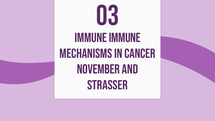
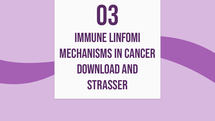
Immune Immune: Immune -> Linfomi
November: November -> Download
